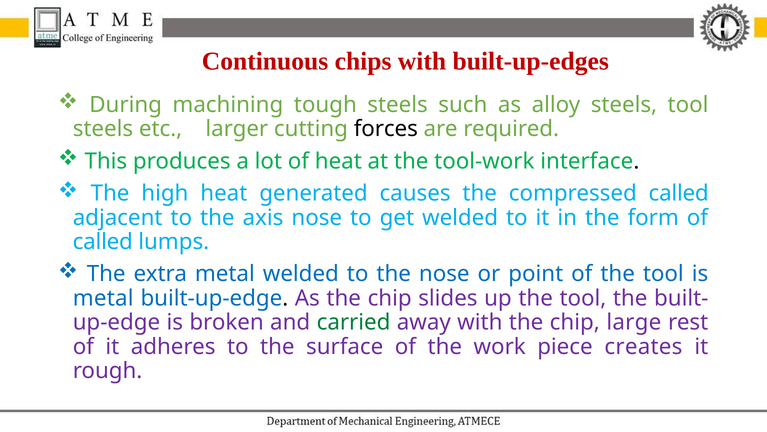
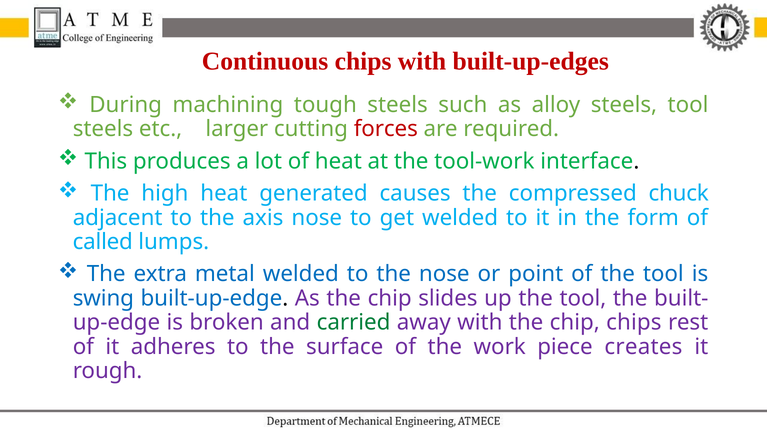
forces colour: black -> red
compressed called: called -> chuck
metal at (103, 298): metal -> swing
chip large: large -> chips
